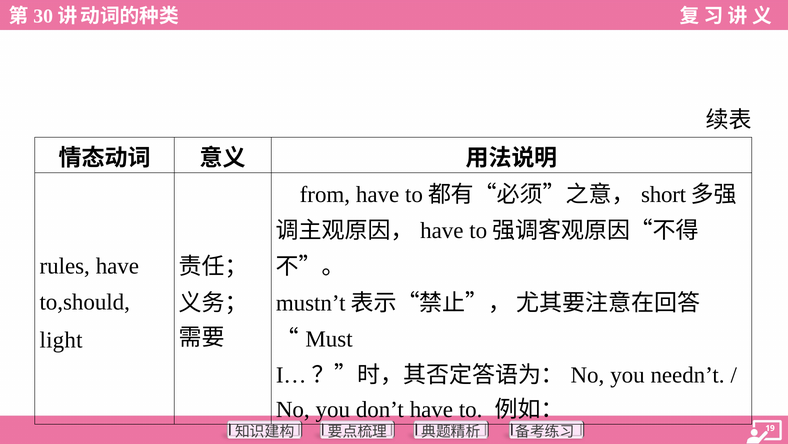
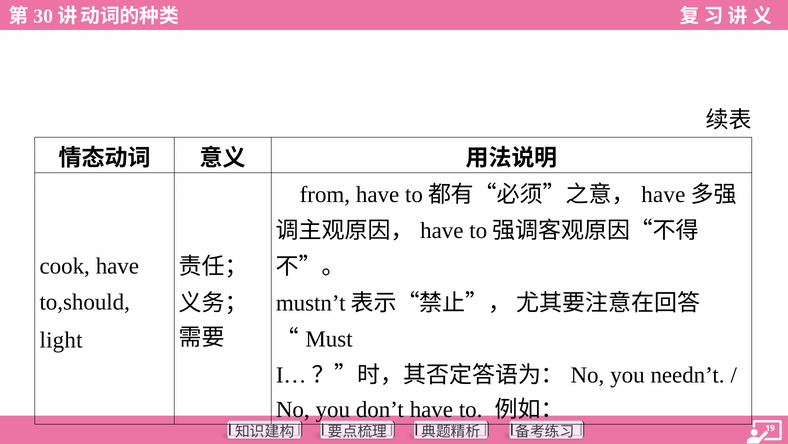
short at (664, 194): short -> have
rules: rules -> cook
